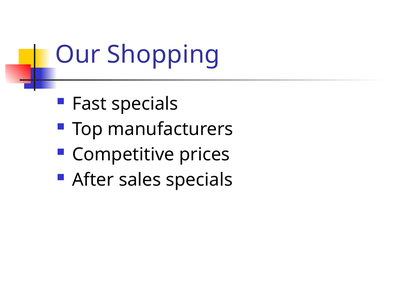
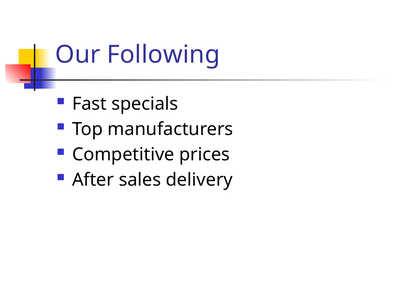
Shopping: Shopping -> Following
sales specials: specials -> delivery
